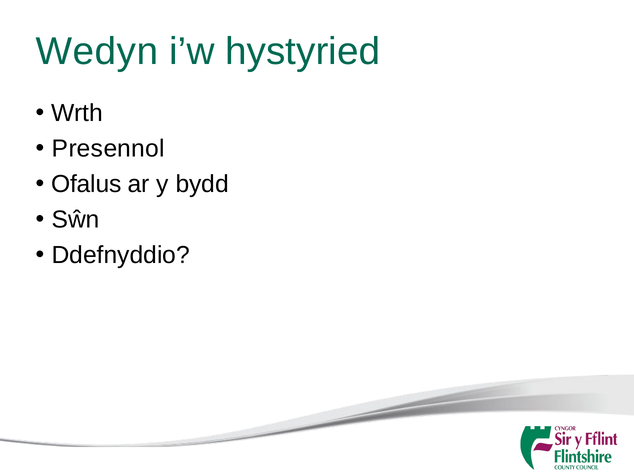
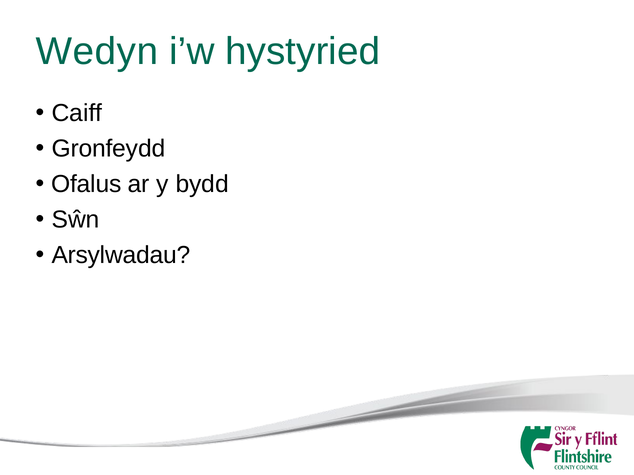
Wrth: Wrth -> Caiff
Presennol: Presennol -> Gronfeydd
Ddefnyddio: Ddefnyddio -> Arsylwadau
